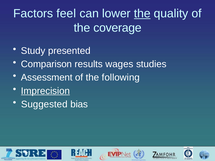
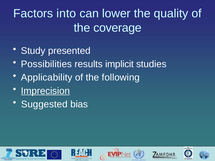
feel: feel -> into
the at (142, 14) underline: present -> none
Comparison: Comparison -> Possibilities
wages: wages -> implicit
Assessment: Assessment -> Applicability
